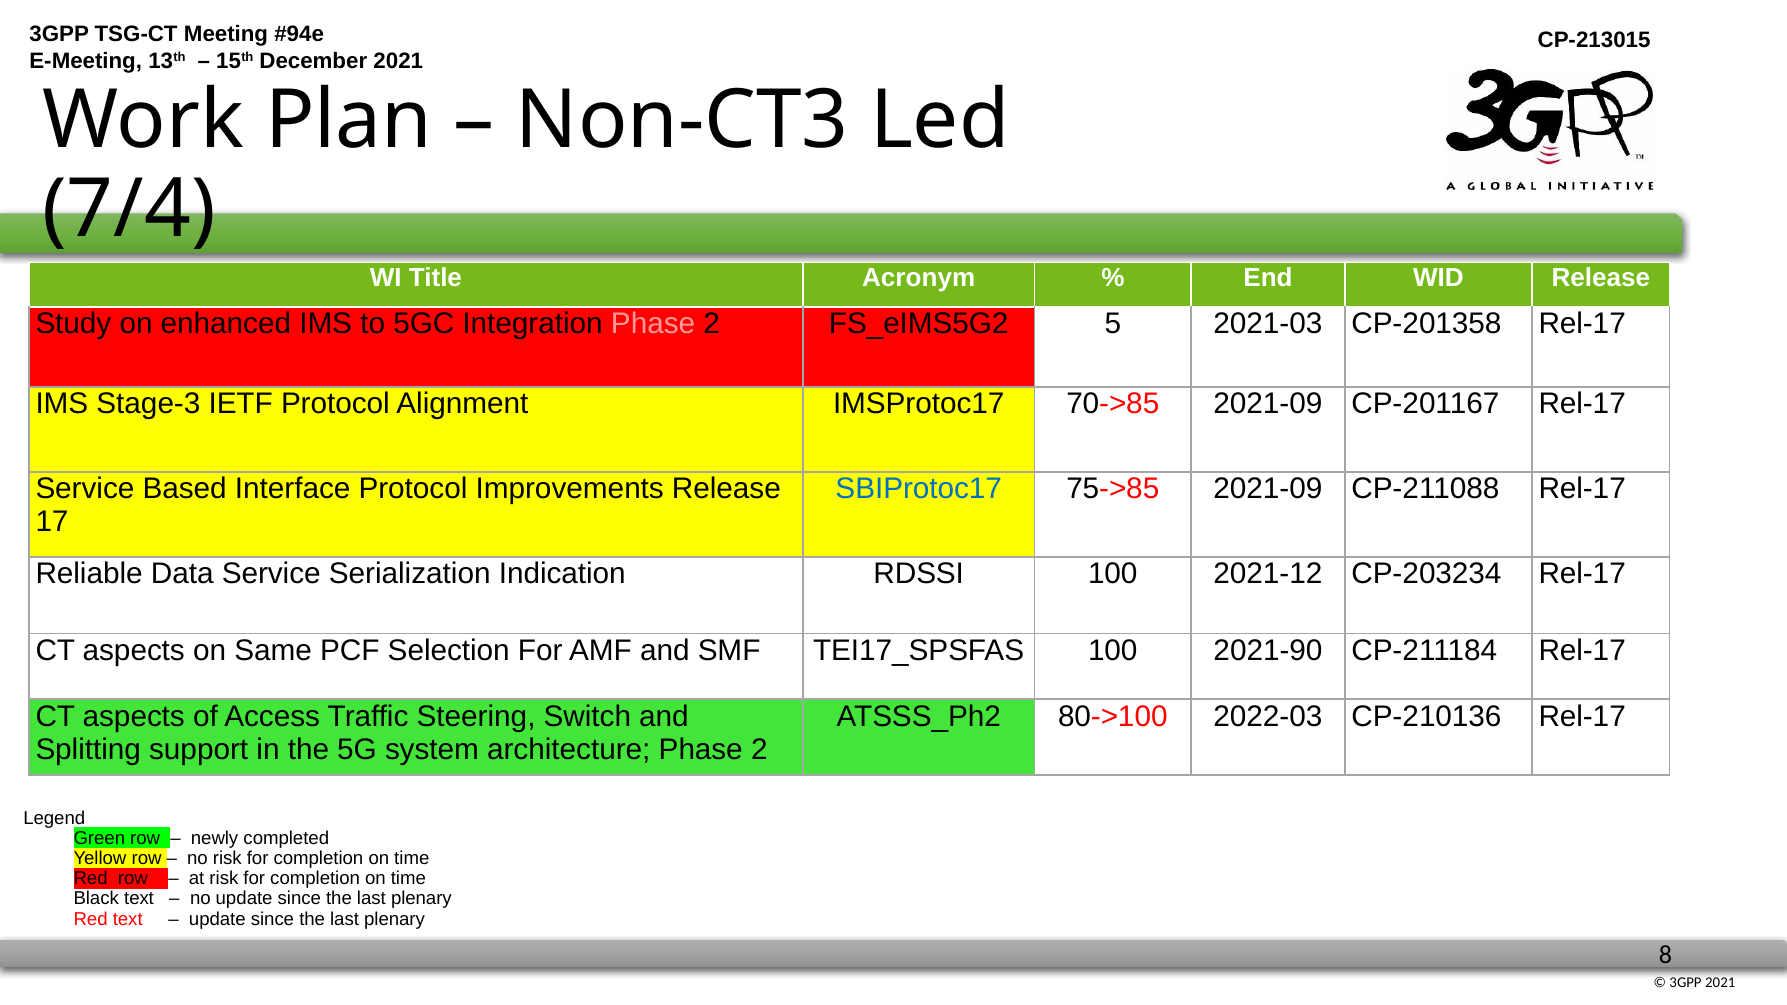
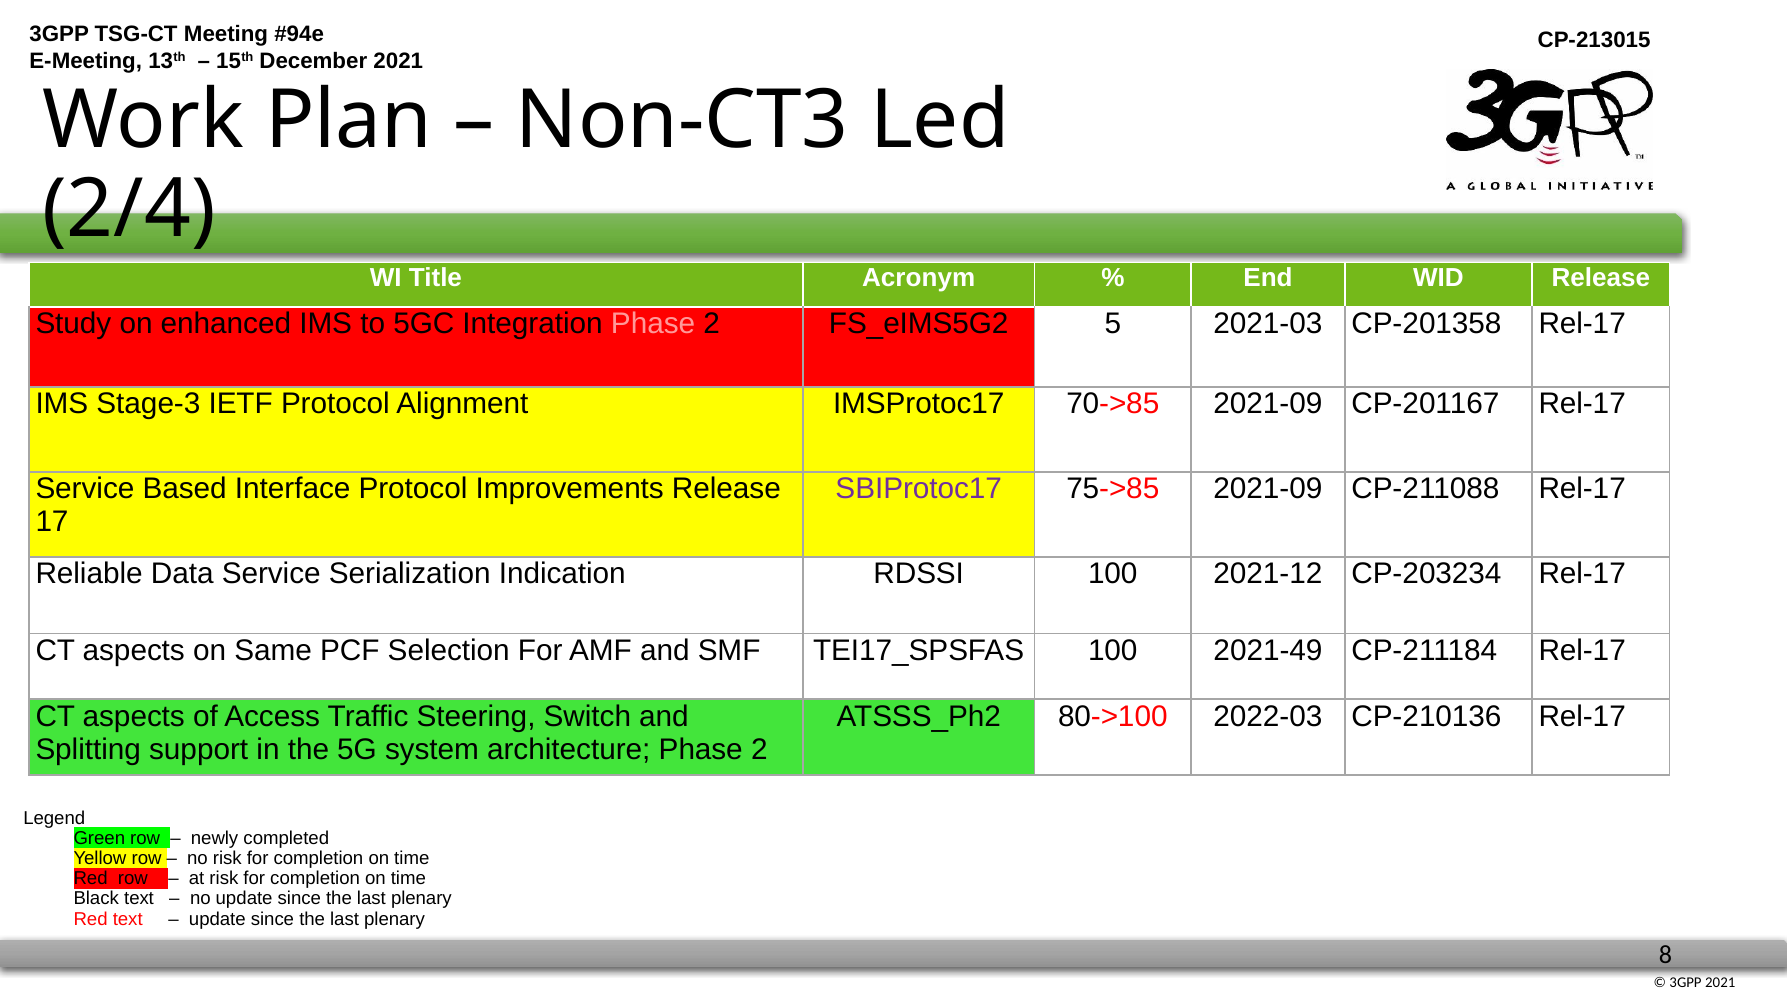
7/4: 7/4 -> 2/4
SBIProtoc17 colour: blue -> purple
2021-90: 2021-90 -> 2021-49
